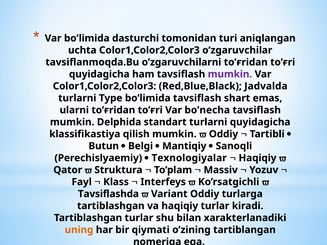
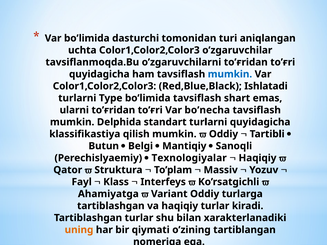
mumkin at (230, 74) colour: purple -> blue
Jadvalda: Jadvalda -> Ishlatadi
Tavsiflashda: Tavsiflashda -> Ahamiyatga
